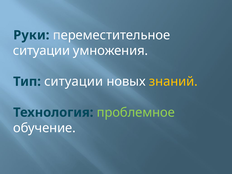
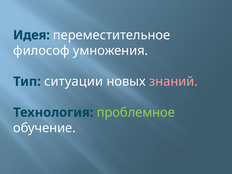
Руки: Руки -> Идея
ситуации at (41, 51): ситуации -> философ
знаний colour: yellow -> pink
